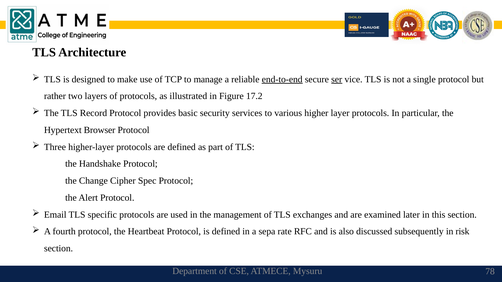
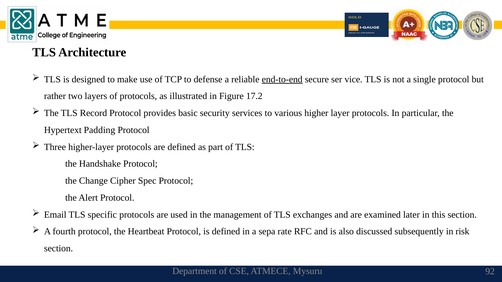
manage: manage -> defense
ser underline: present -> none
Browser: Browser -> Padding
78: 78 -> 92
